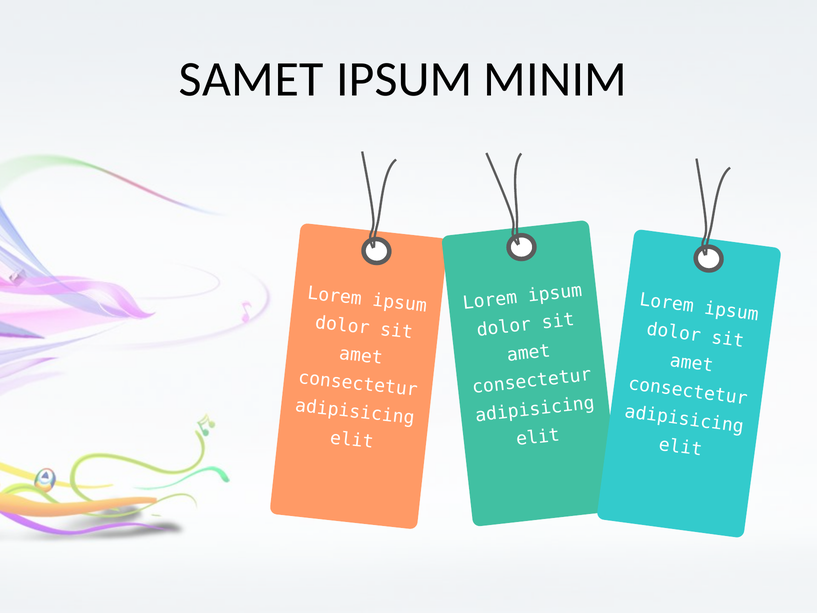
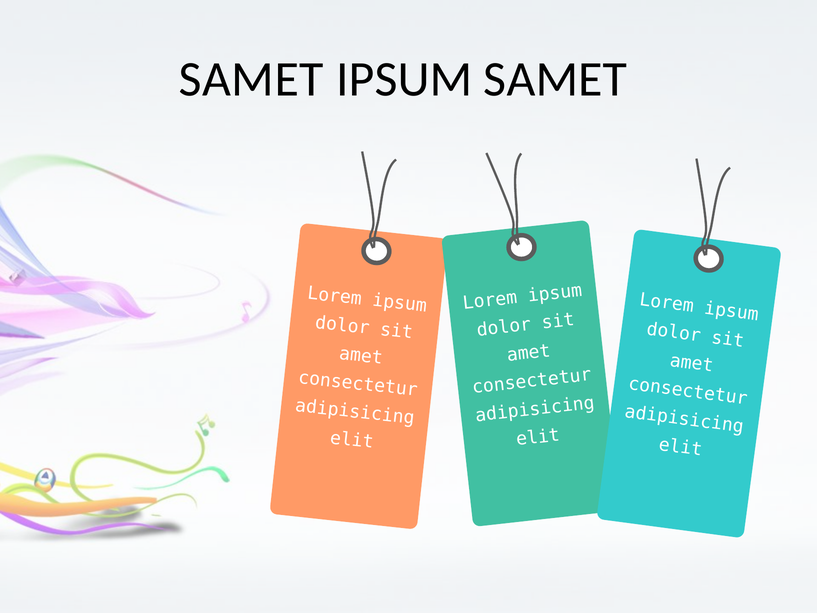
IPSUM MINIM: MINIM -> SAMET
